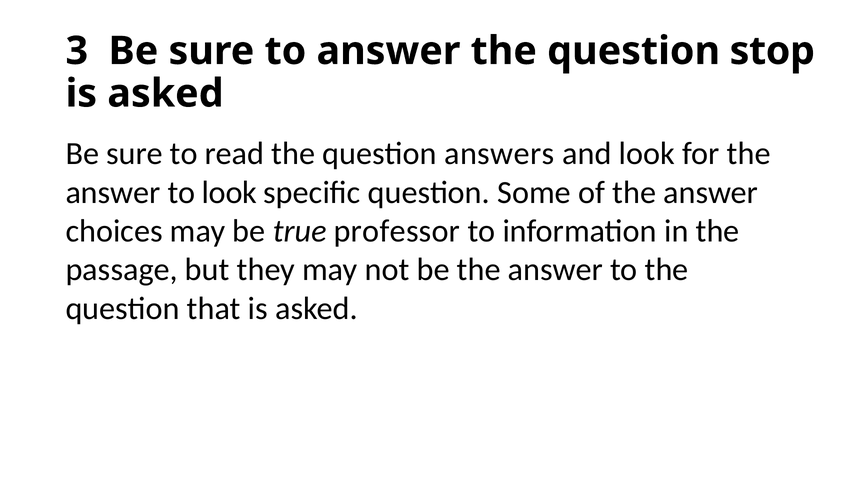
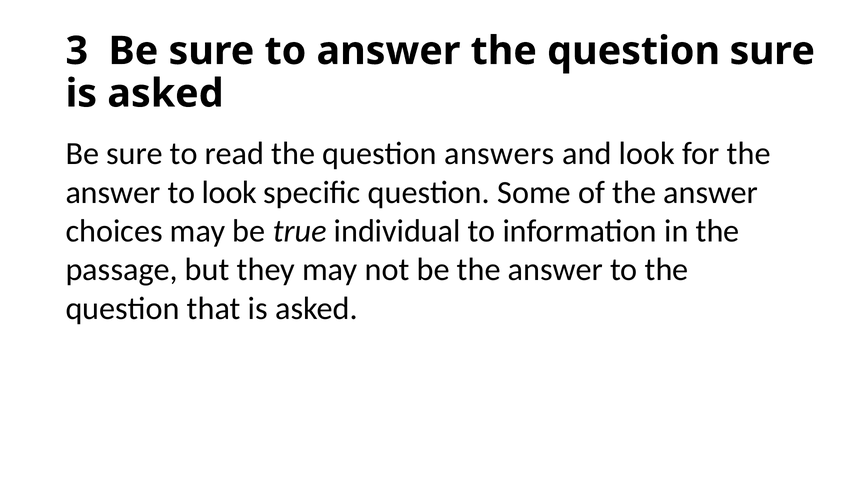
question stop: stop -> sure
professor: professor -> individual
